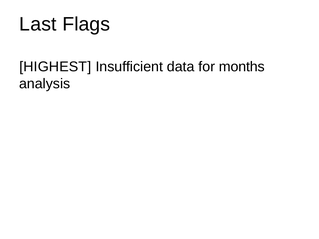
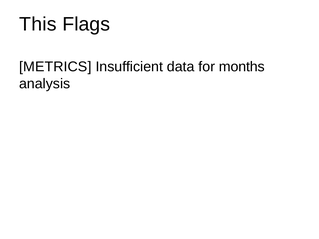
Last: Last -> This
HIGHEST: HIGHEST -> METRICS
